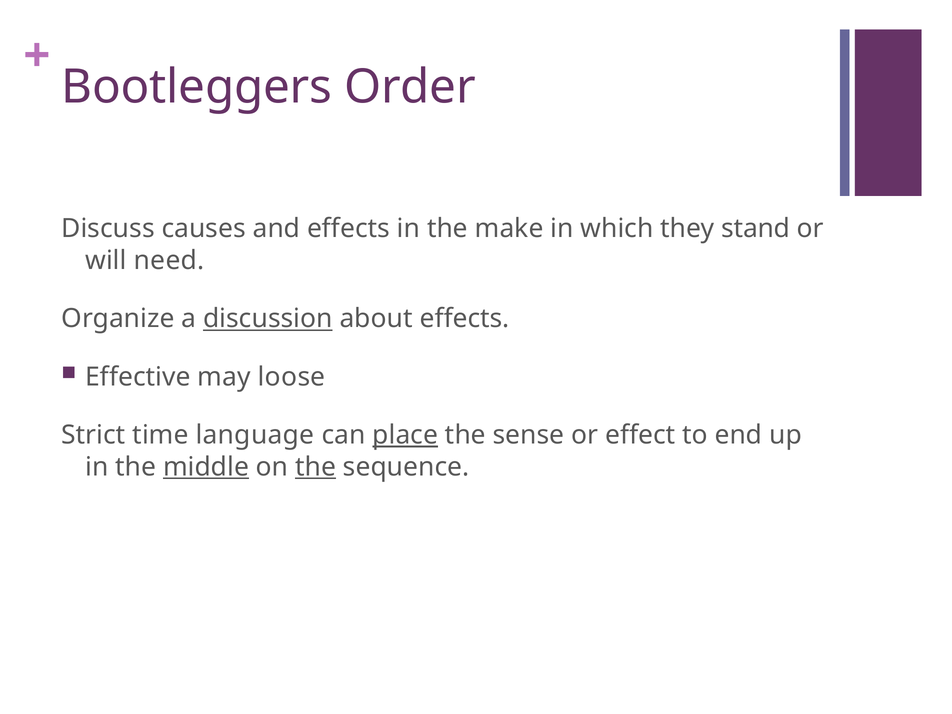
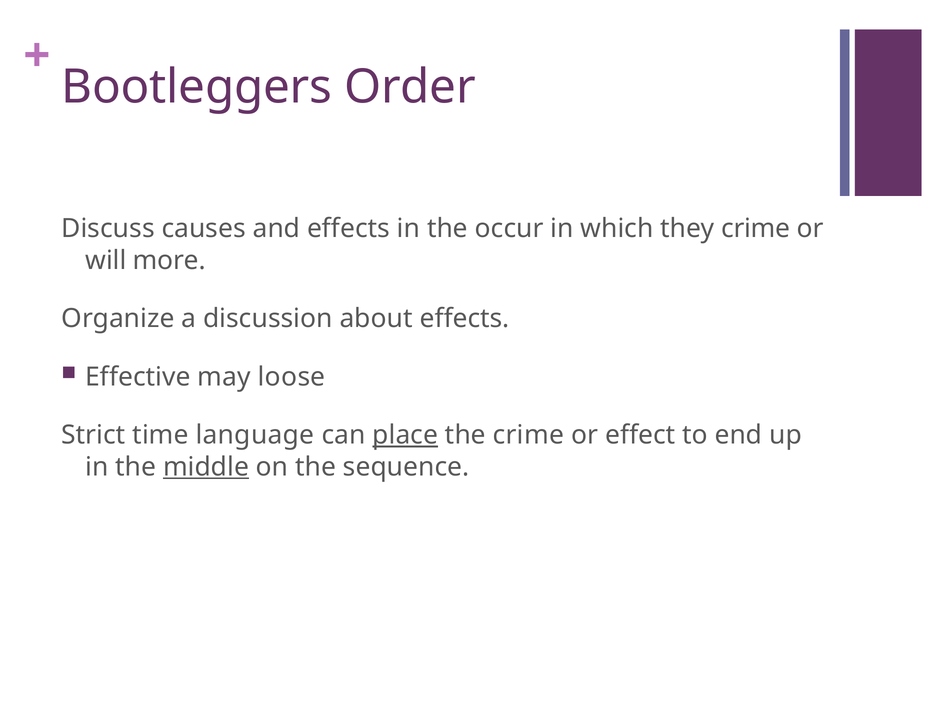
make: make -> occur
they stand: stand -> crime
need: need -> more
discussion underline: present -> none
the sense: sense -> crime
the at (316, 467) underline: present -> none
